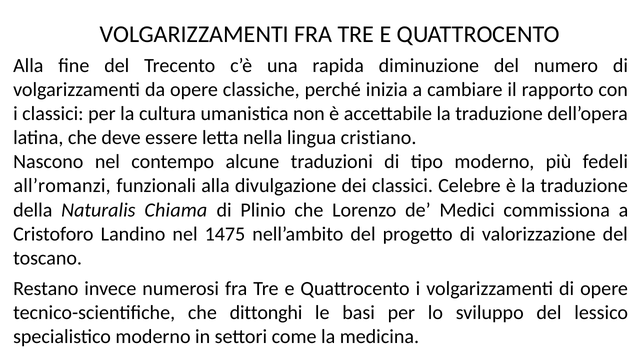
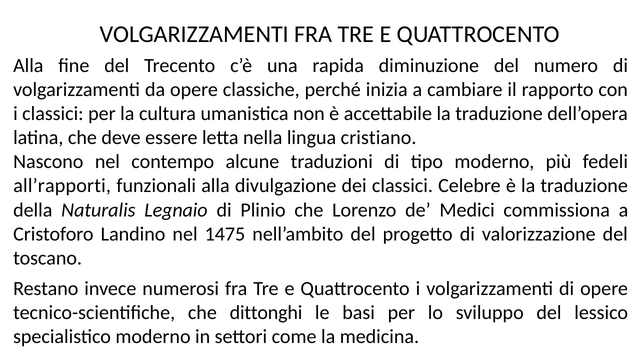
all’romanzi: all’romanzi -> all’rapporti
Chiama: Chiama -> Legnaio
